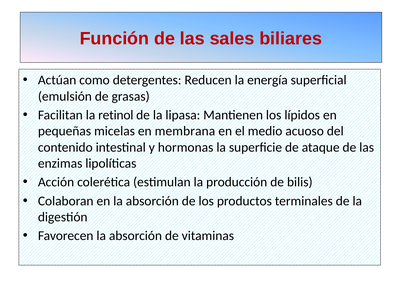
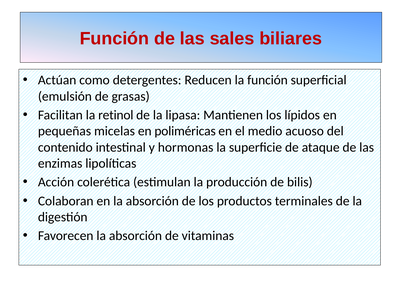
la energía: energía -> función
membrana: membrana -> poliméricas
